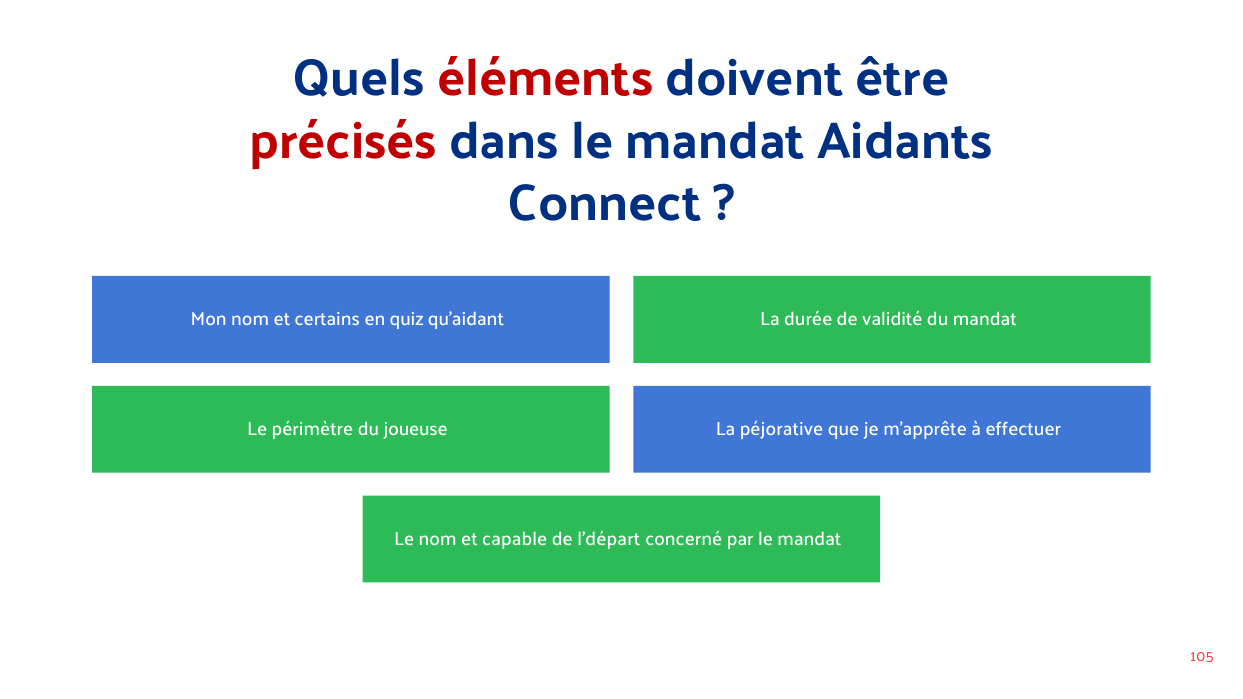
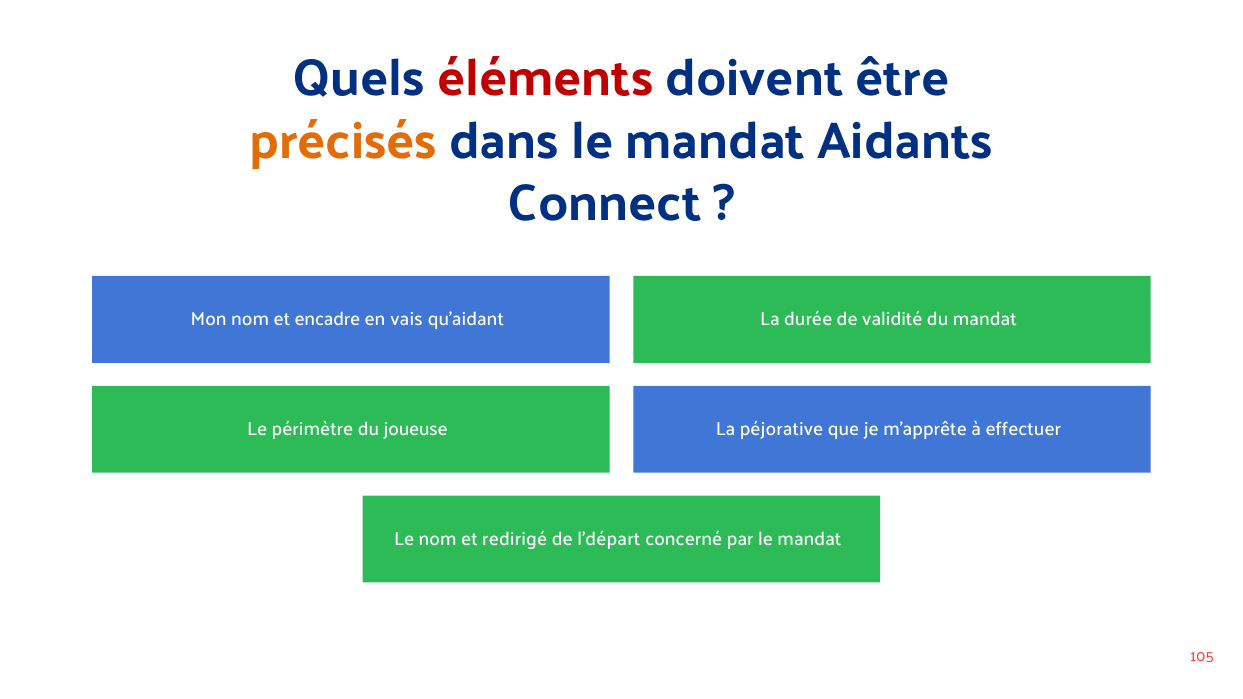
précisés colour: red -> orange
certains: certains -> encadre
quiz: quiz -> vais
capable: capable -> redirigé
